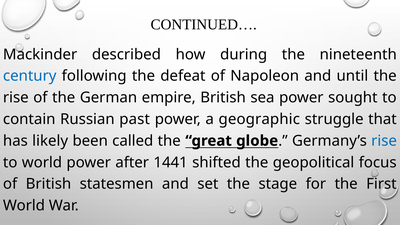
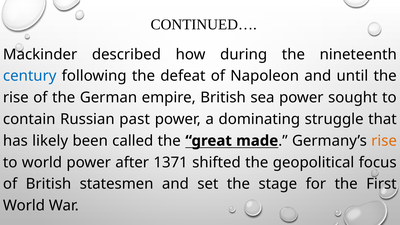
geographic: geographic -> dominating
globe: globe -> made
rise at (384, 141) colour: blue -> orange
1441: 1441 -> 1371
